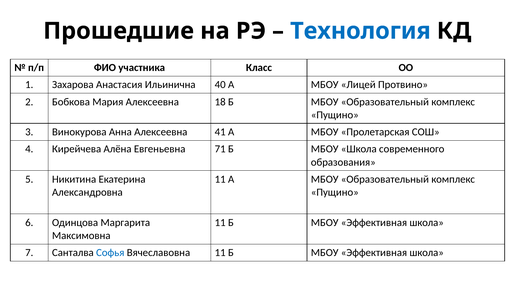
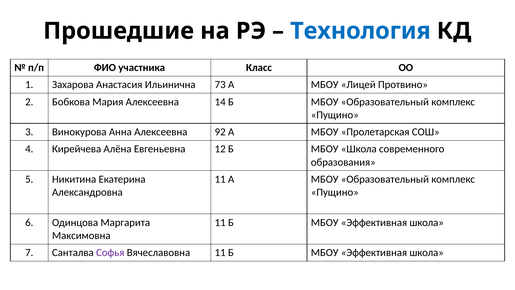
40: 40 -> 73
18: 18 -> 14
41: 41 -> 92
71: 71 -> 12
Софья colour: blue -> purple
